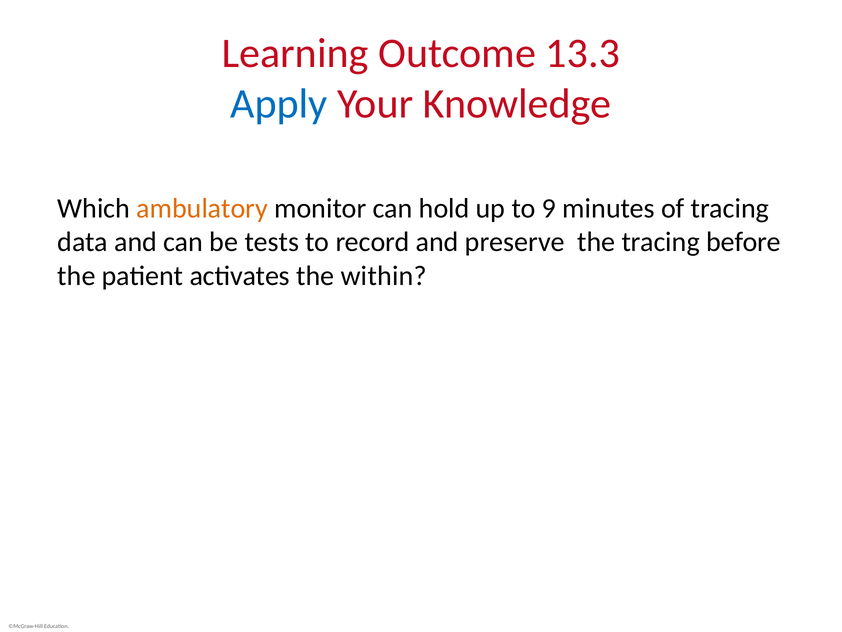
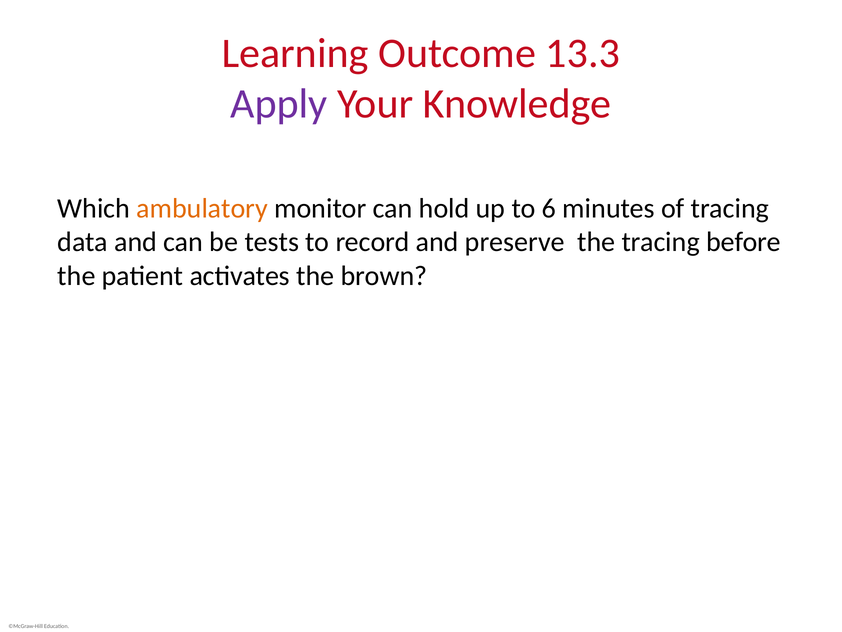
Apply colour: blue -> purple
9: 9 -> 6
within: within -> brown
